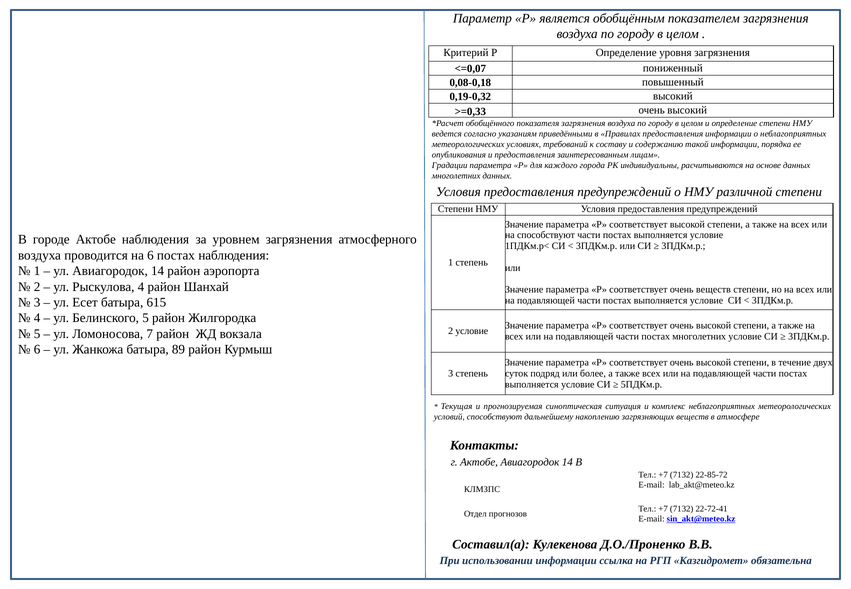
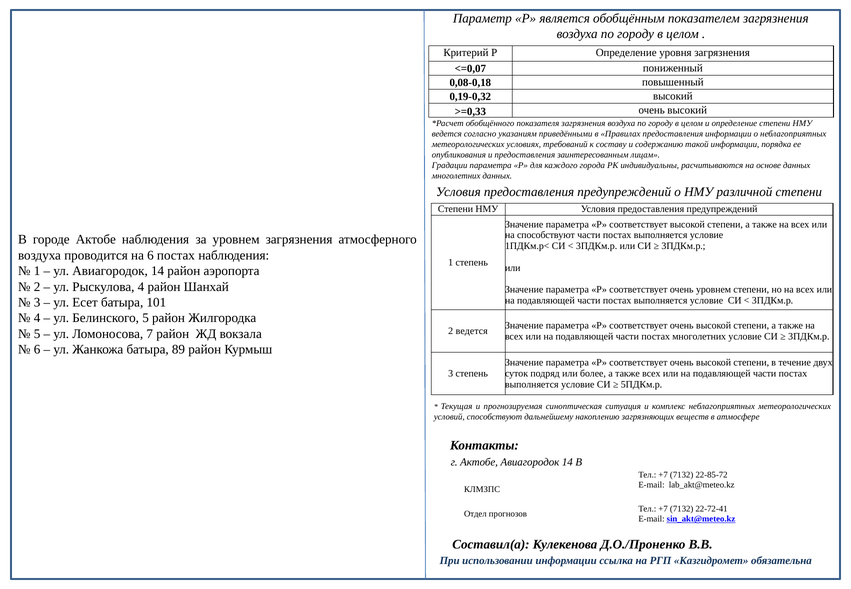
очень веществ: веществ -> уровнем
615: 615 -> 101
2 условие: условие -> ведется
